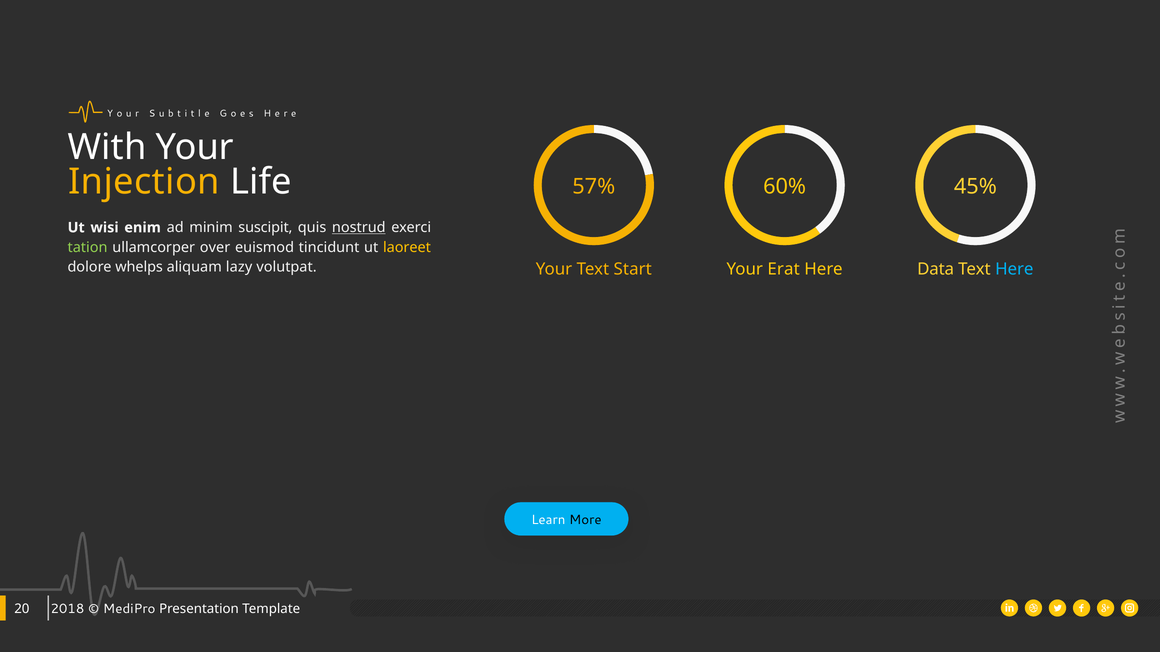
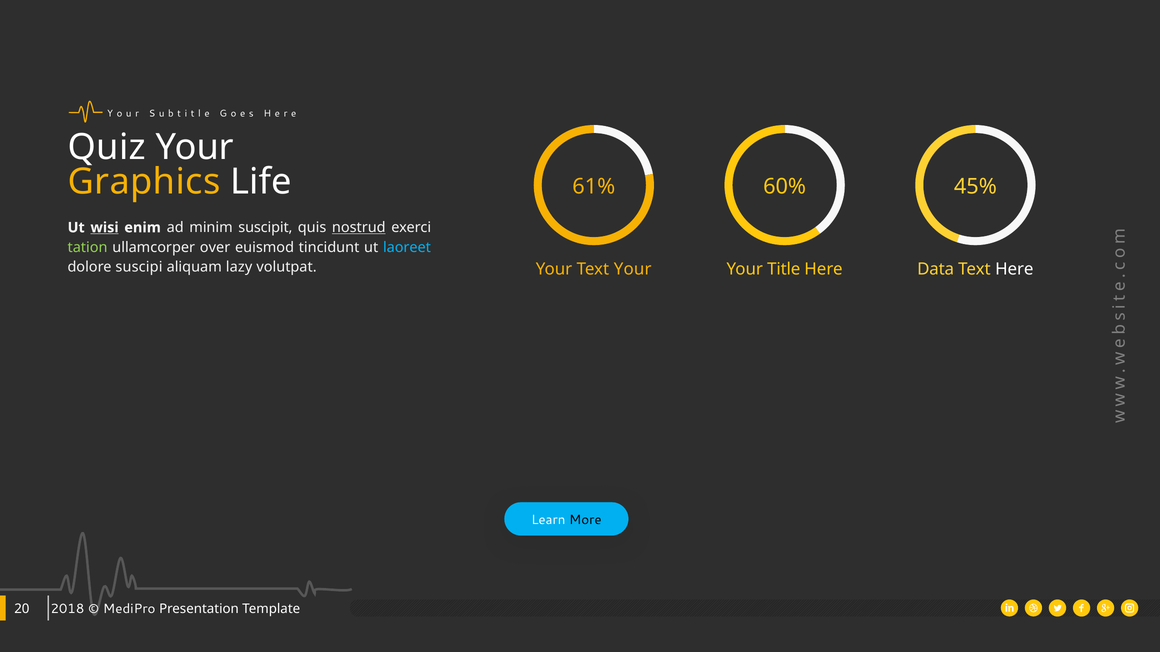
With: With -> Quiz
Injection: Injection -> Graphics
57%: 57% -> 61%
wisi underline: none -> present
laoreet colour: yellow -> light blue
whelps: whelps -> suscipi
Text Start: Start -> Your
Erat: Erat -> Title
Here at (1014, 269) colour: light blue -> white
